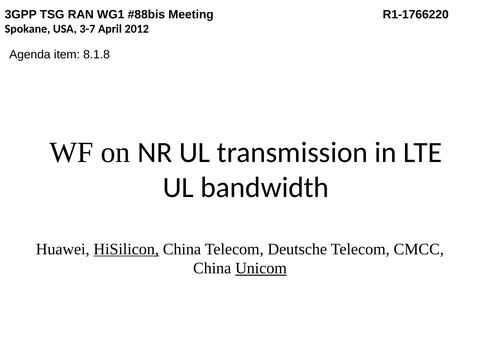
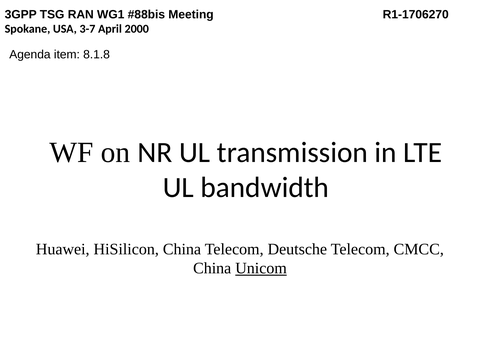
R1-1766220: R1-1766220 -> R1-1706270
2012: 2012 -> 2000
HiSilicon underline: present -> none
